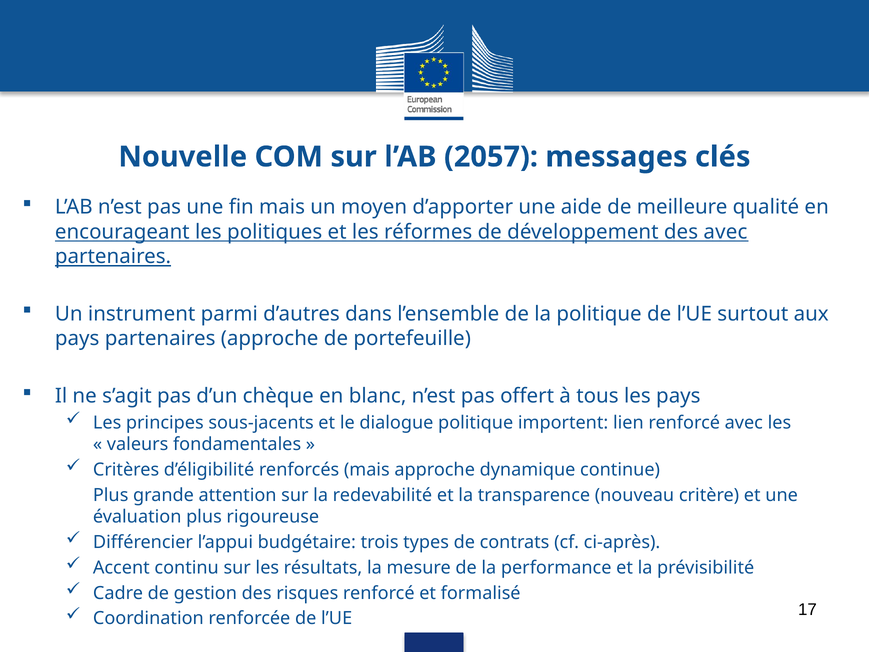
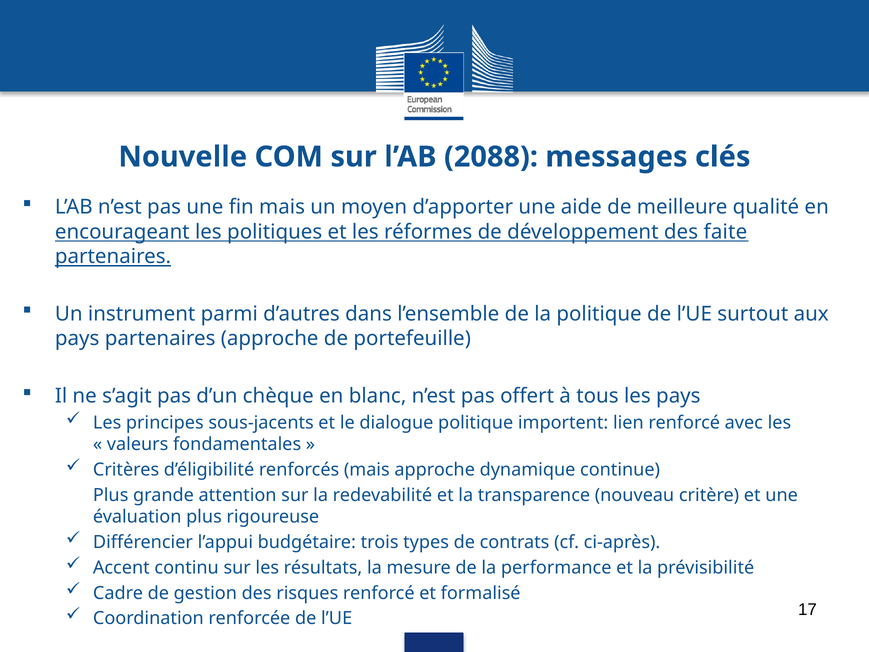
2057: 2057 -> 2088
des avec: avec -> faite
